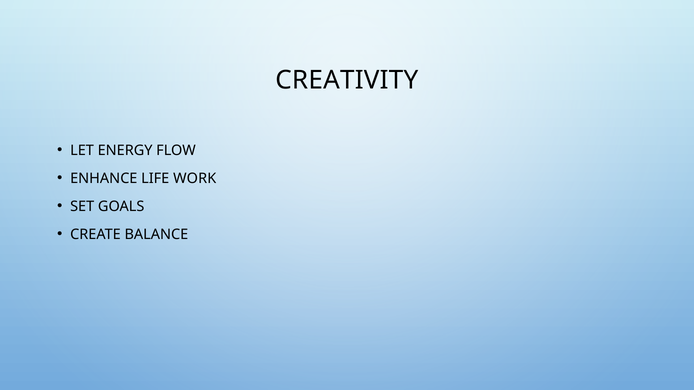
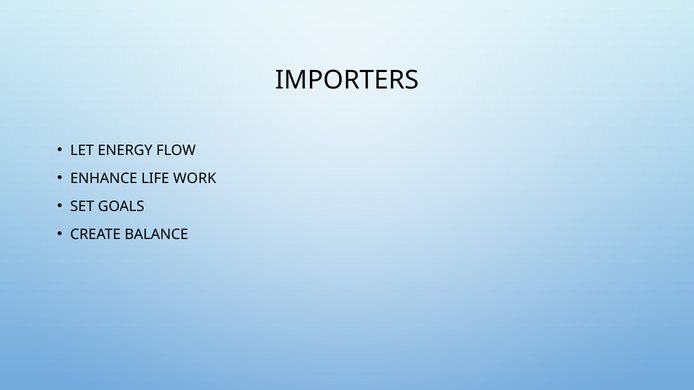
CREATIVITY: CREATIVITY -> IMPORTERS
